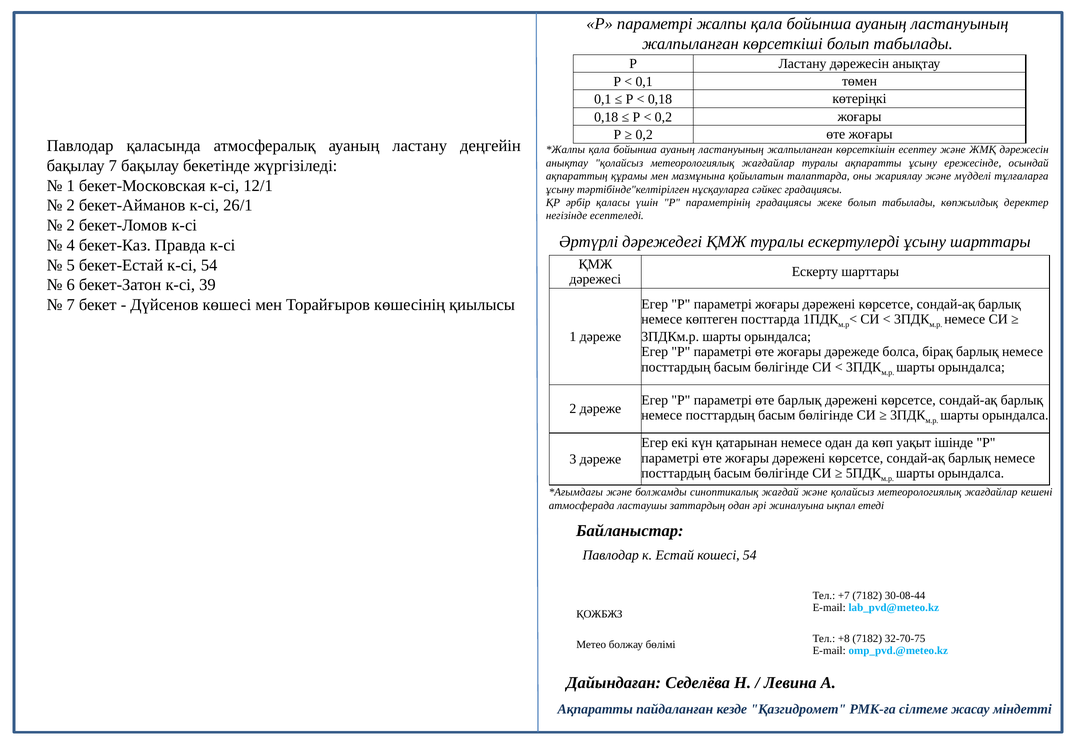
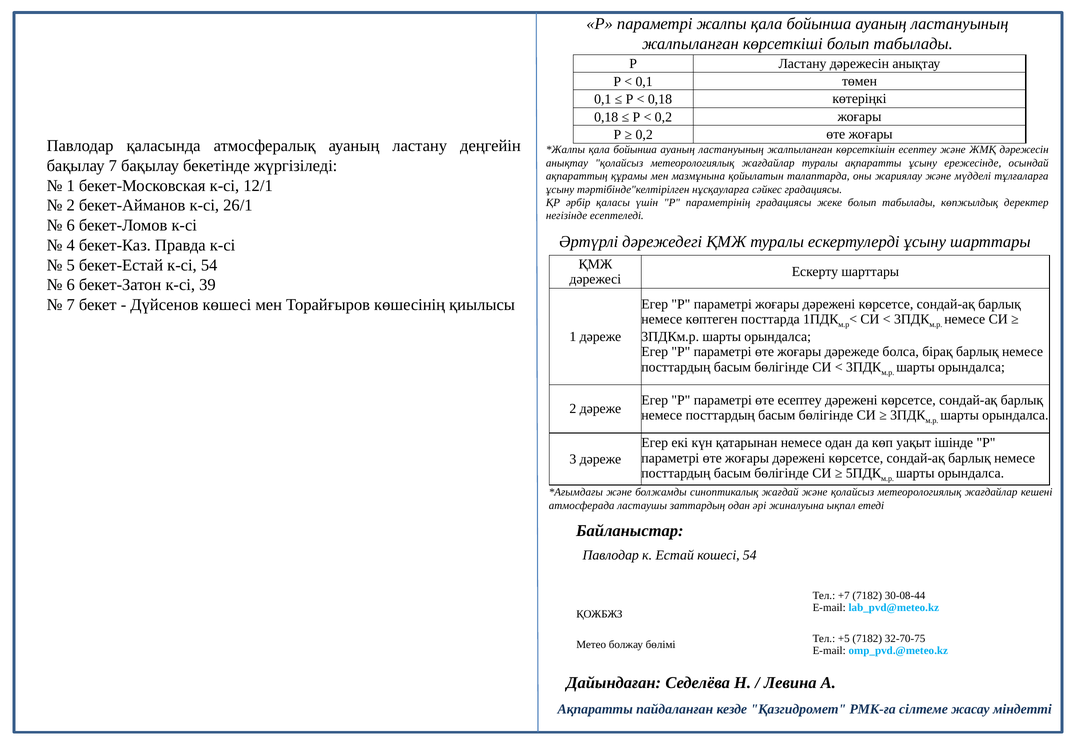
2 at (71, 225): 2 -> 6
өте барлық: барлық -> есептеу
+8: +8 -> +5
